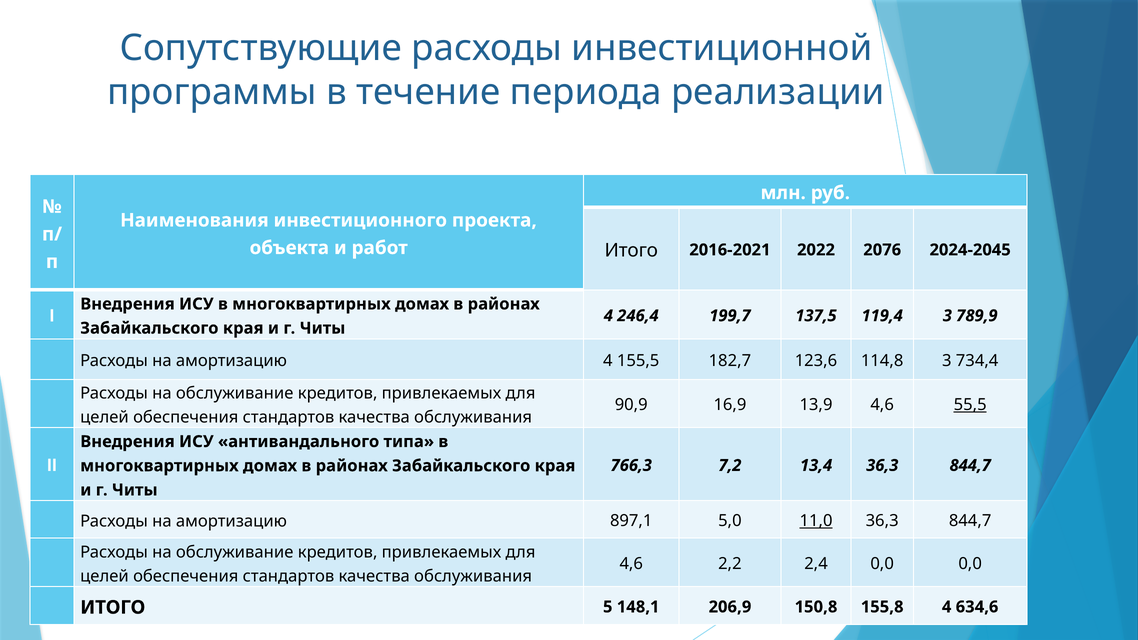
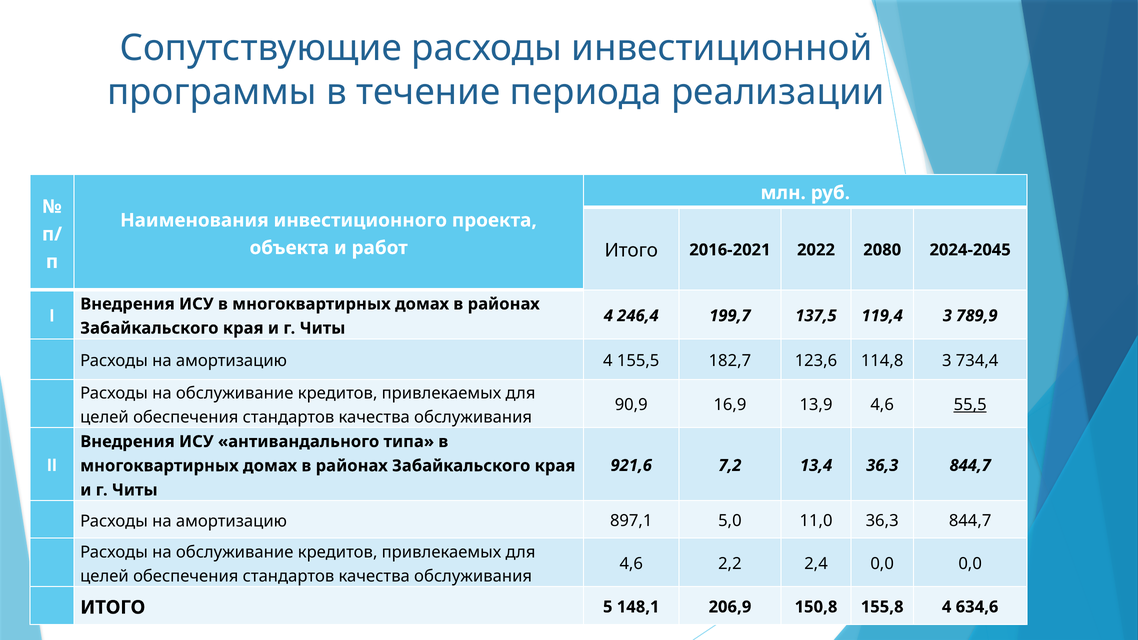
2076: 2076 -> 2080
766,3: 766,3 -> 921,6
11,0 underline: present -> none
